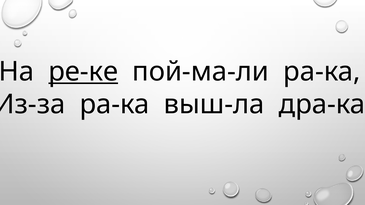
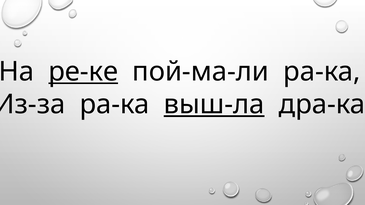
выш-ла underline: none -> present
